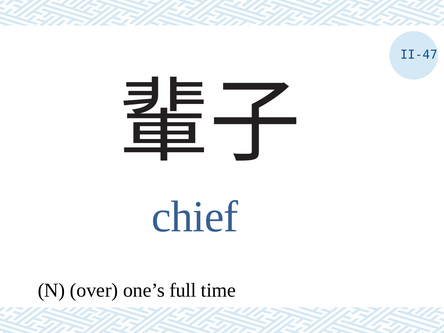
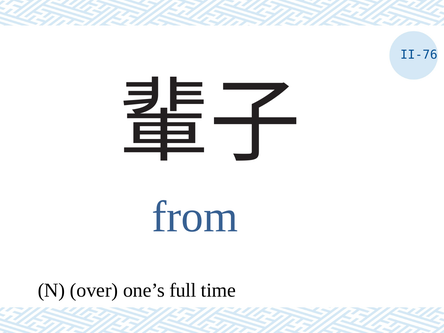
II-47: II-47 -> II-76
chief: chief -> from
